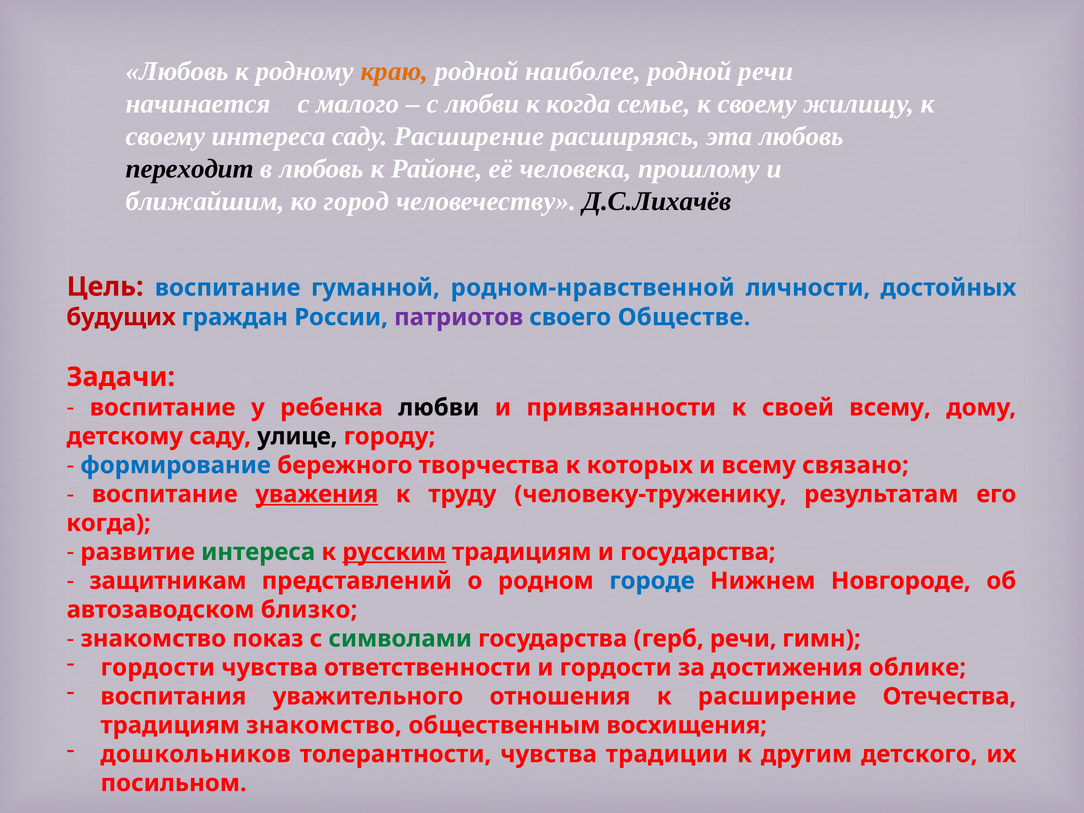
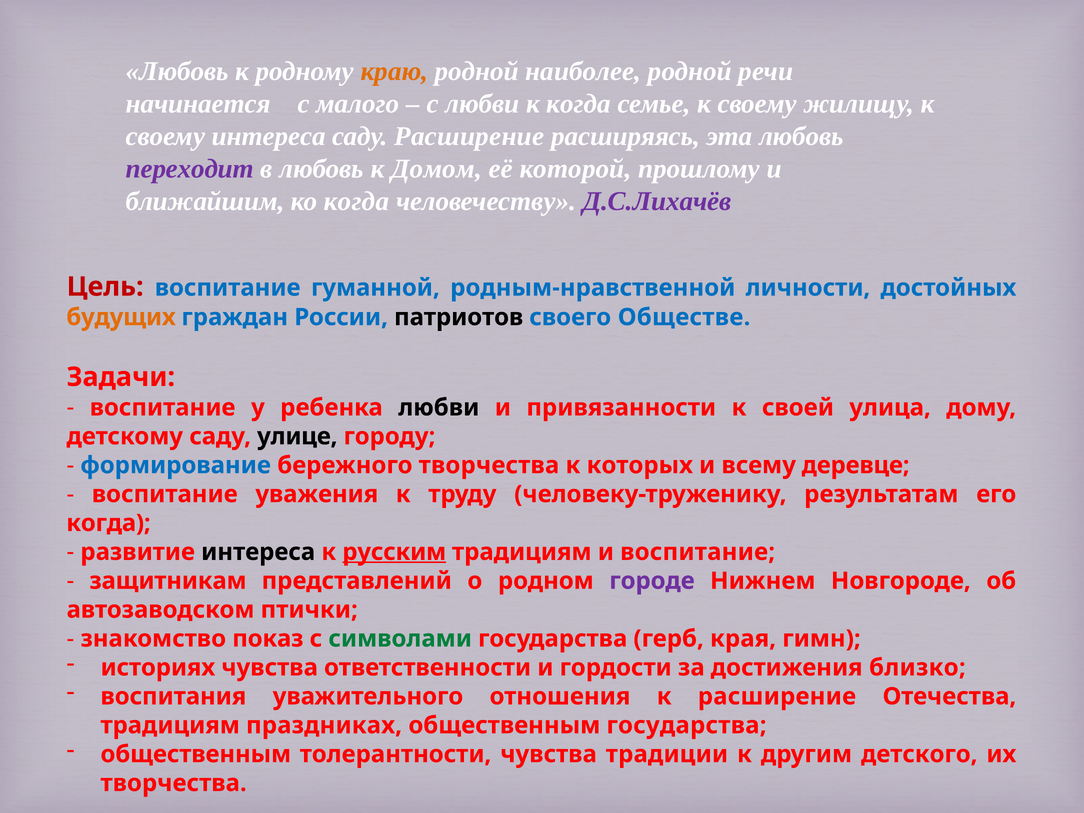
переходит colour: black -> purple
Районе: Районе -> Домом
человека: человека -> которой
ко город: город -> когда
Д.С.Лихачёв colour: black -> purple
родном-нравственной: родном-нравственной -> родным-нравственной
будущих colour: red -> orange
патриотов colour: purple -> black
своей всему: всему -> улица
связано: связано -> деревце
уважения underline: present -> none
интереса at (258, 552) colour: green -> black
и государства: государства -> воспитание
городе colour: blue -> purple
близко: близко -> птички
герб речи: речи -> края
гордости at (158, 668): гордости -> историях
облике: облике -> близко
традициям знакомство: знакомство -> праздниках
общественным восхищения: восхищения -> государства
дошкольников at (196, 754): дошкольников -> общественным
посильном at (174, 783): посильном -> творчества
